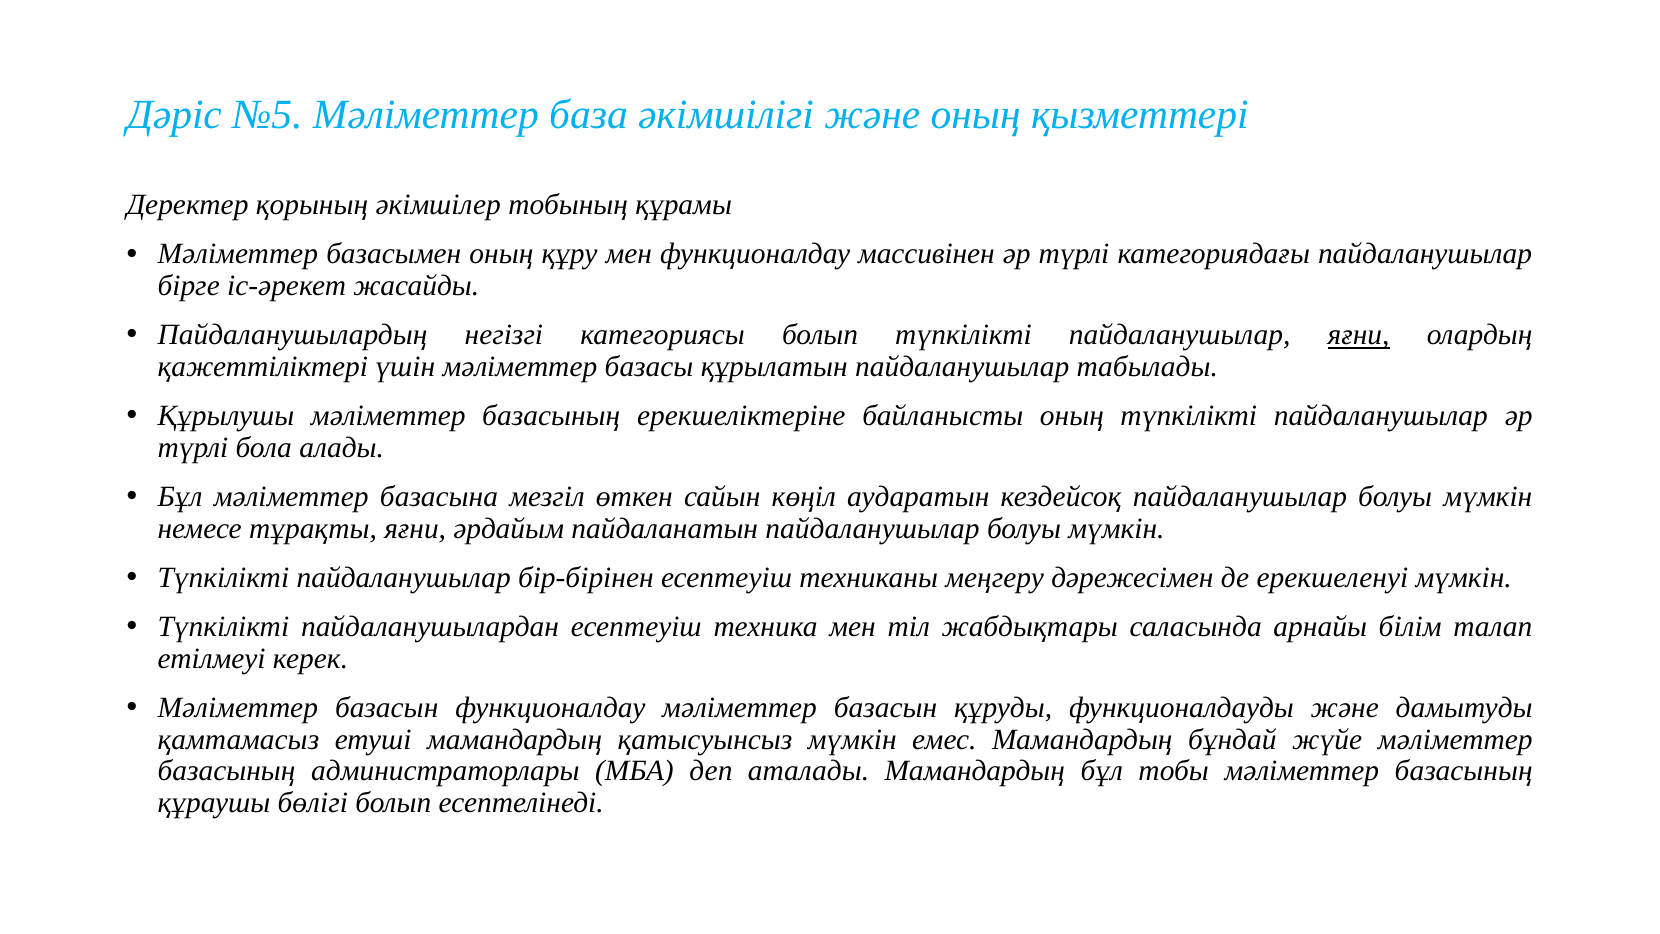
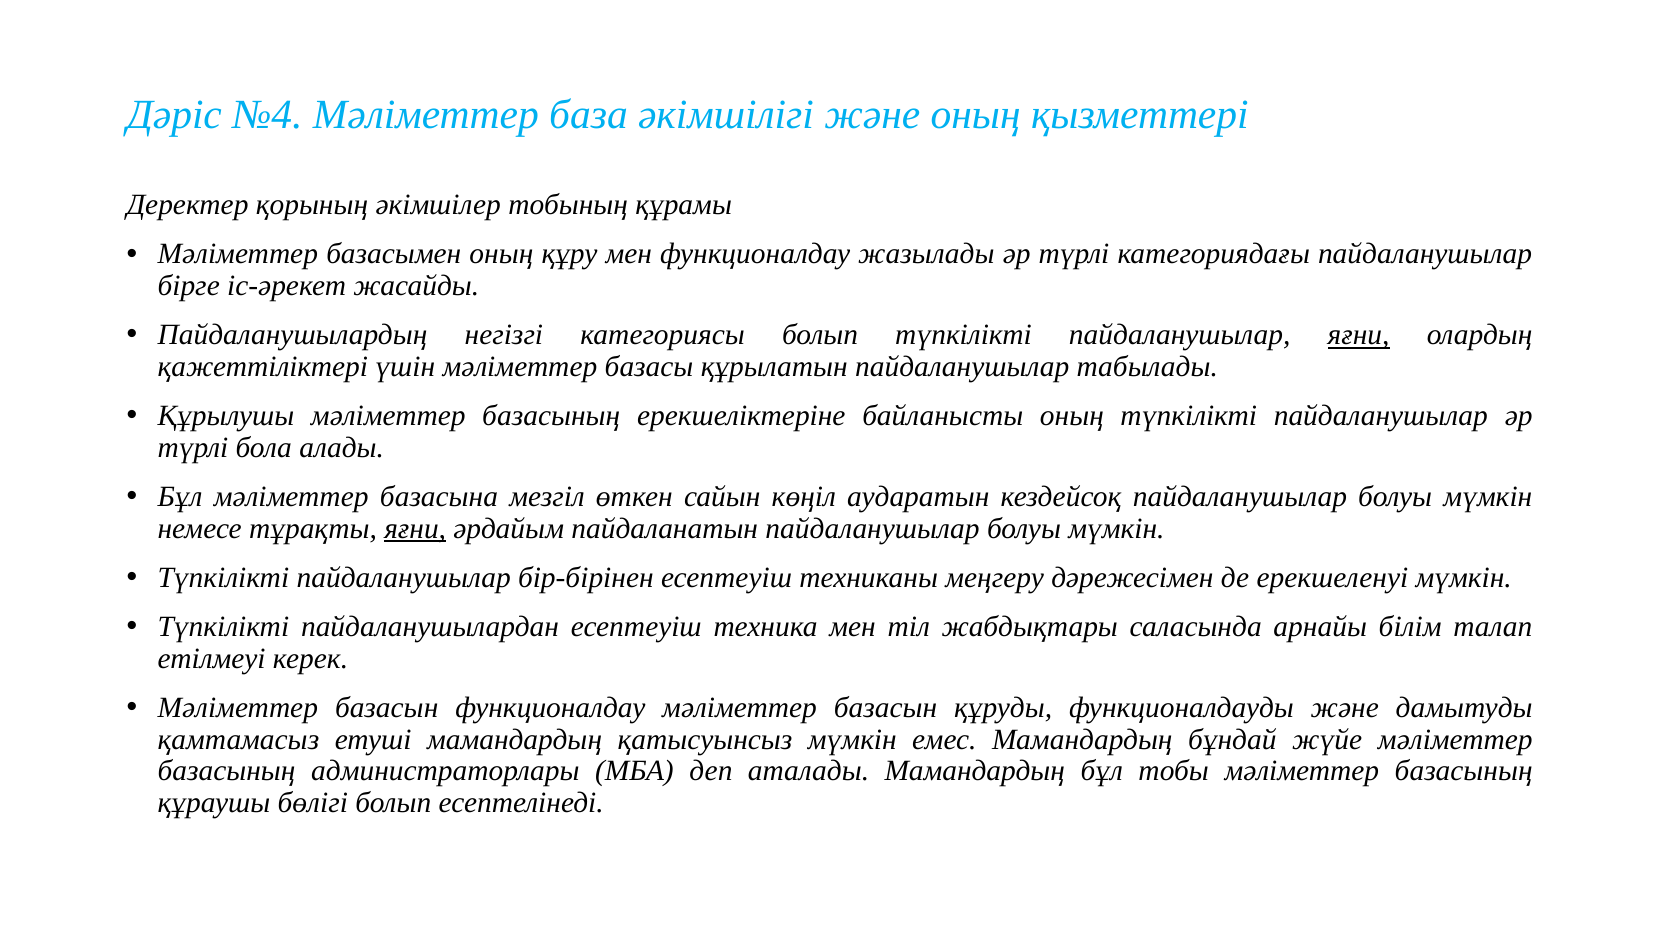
№5: №5 -> №4
массивінен: массивінен -> жазылады
яғни at (415, 528) underline: none -> present
